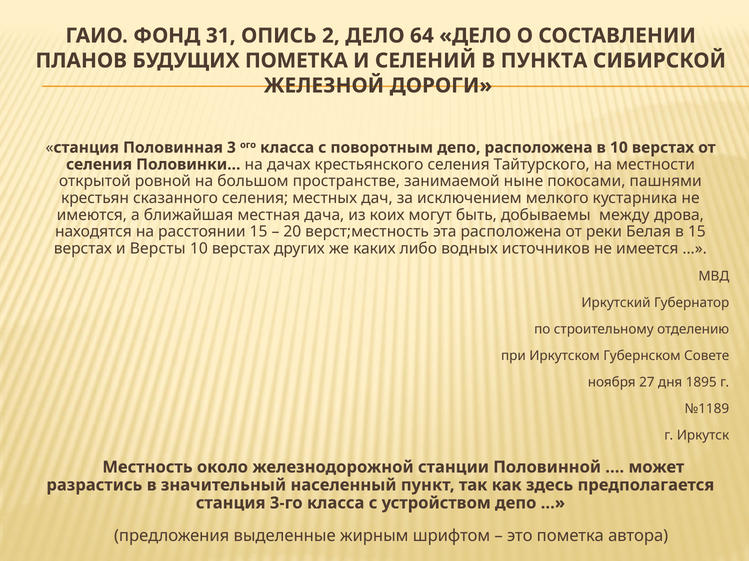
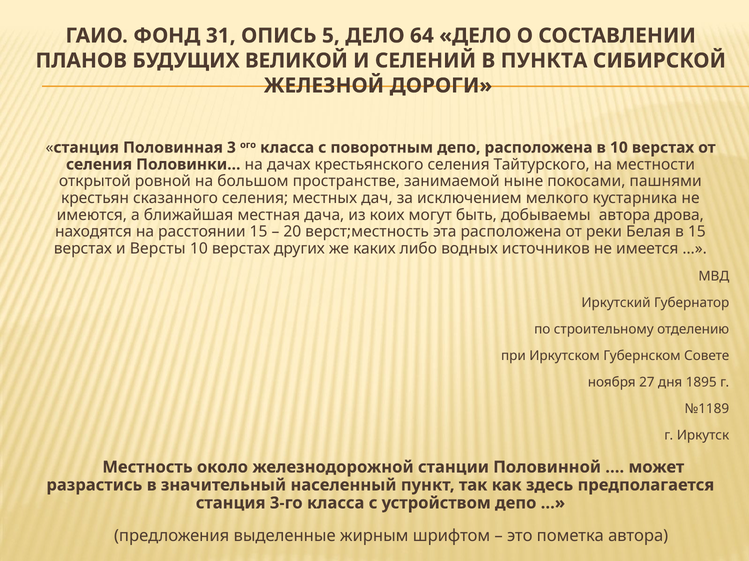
2: 2 -> 5
БУДУЩИХ ПОМЕТКА: ПОМЕТКА -> ВЕЛИКОЙ
добываемы между: между -> автора
